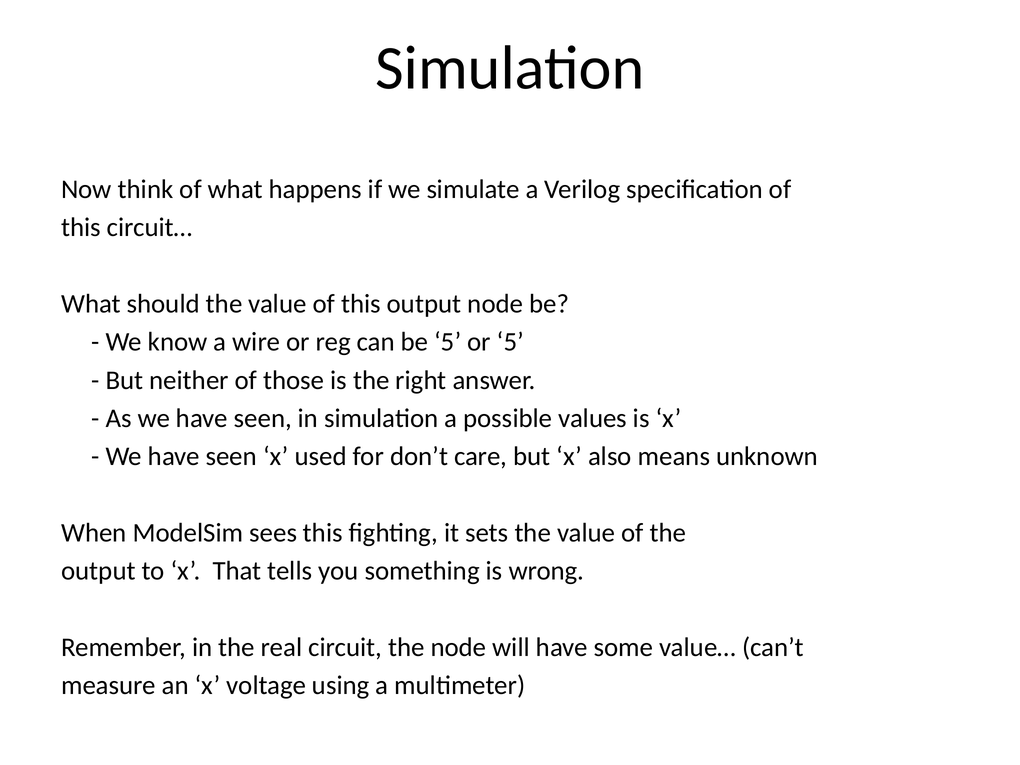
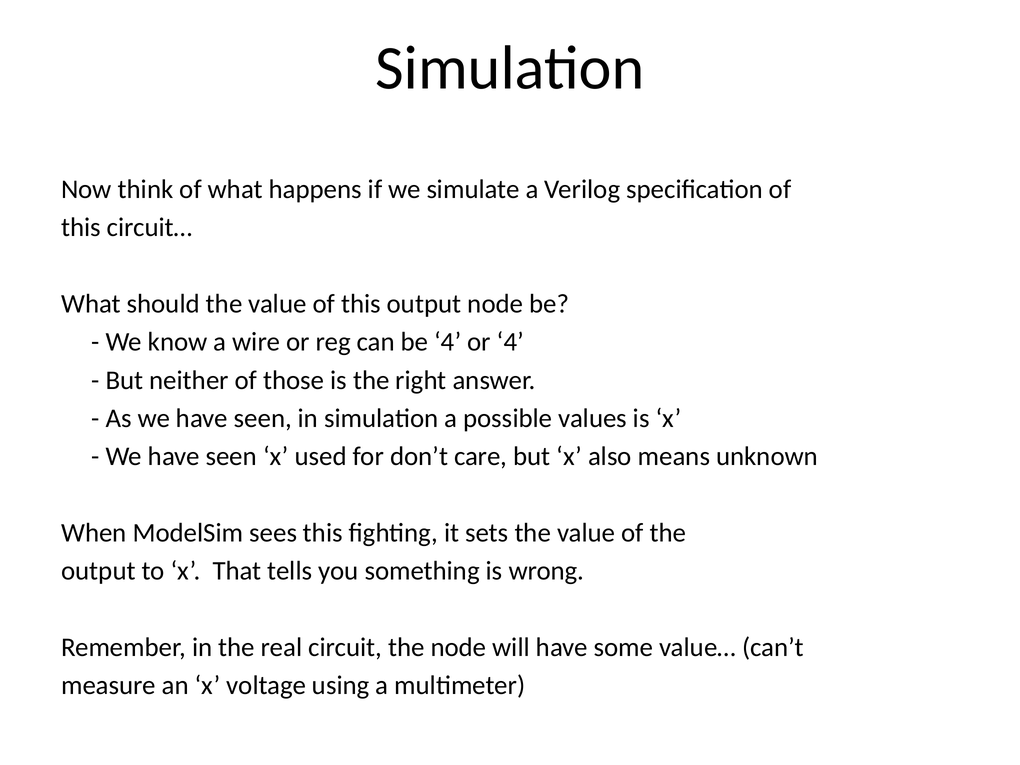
be 5: 5 -> 4
or 5: 5 -> 4
